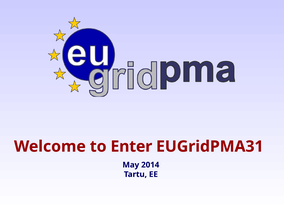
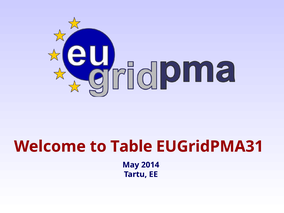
Enter: Enter -> Table
